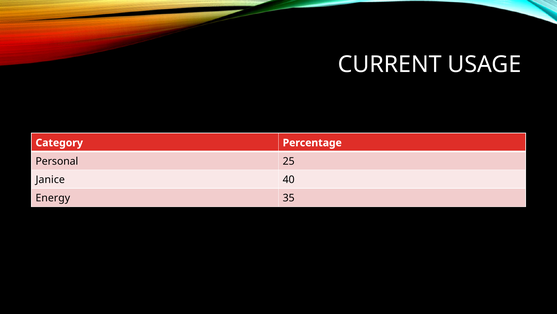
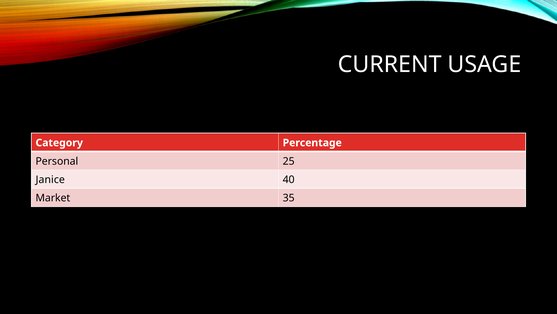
Energy: Energy -> Market
